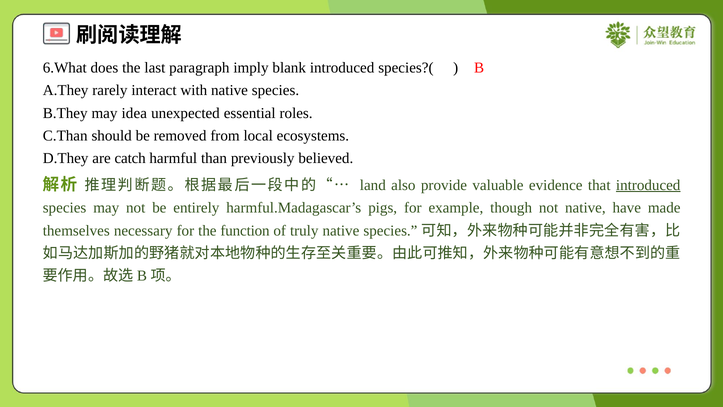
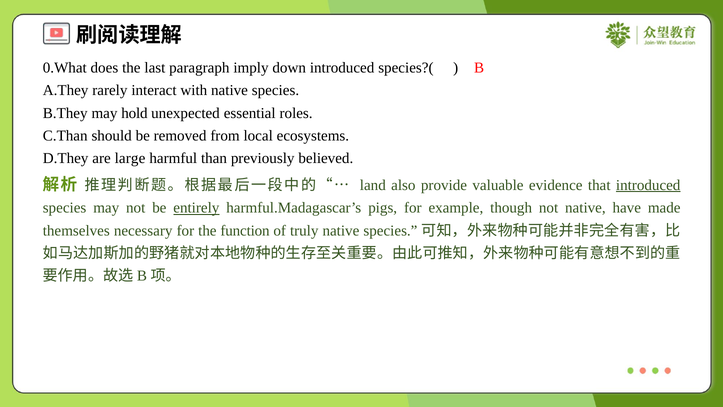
6.What: 6.What -> 0.What
blank: blank -> down
idea: idea -> hold
catch: catch -> large
entirely underline: none -> present
